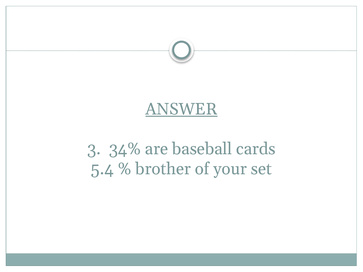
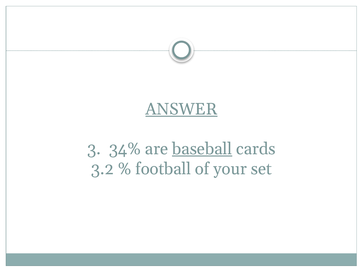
baseball underline: none -> present
5.4: 5.4 -> 3.2
brother: brother -> football
